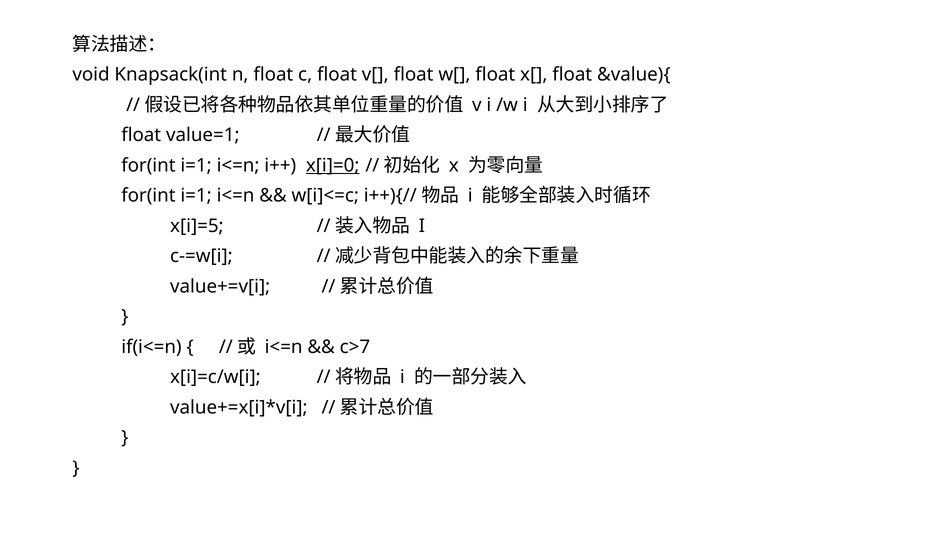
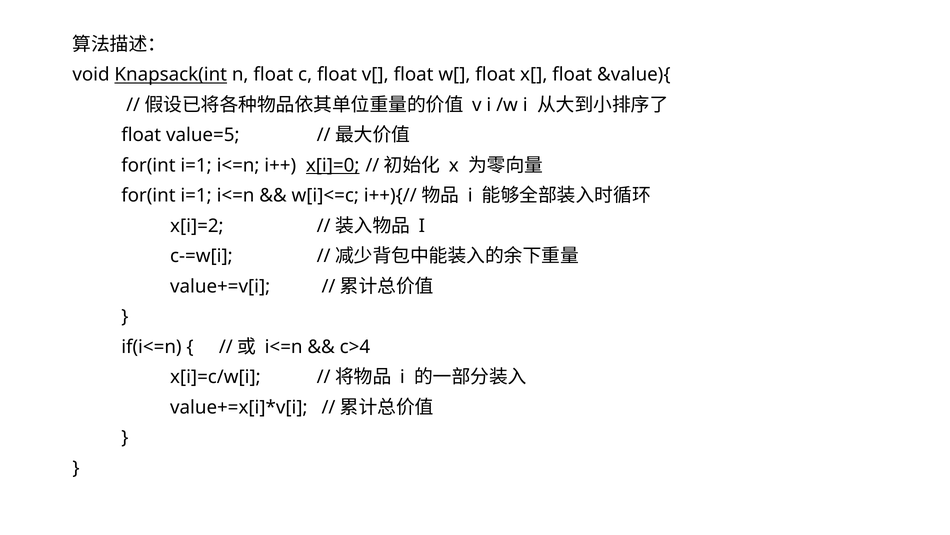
Knapsack(int underline: none -> present
value=1: value=1 -> value=5
x[i]=5: x[i]=5 -> x[i]=2
c>7: c>7 -> c>4
